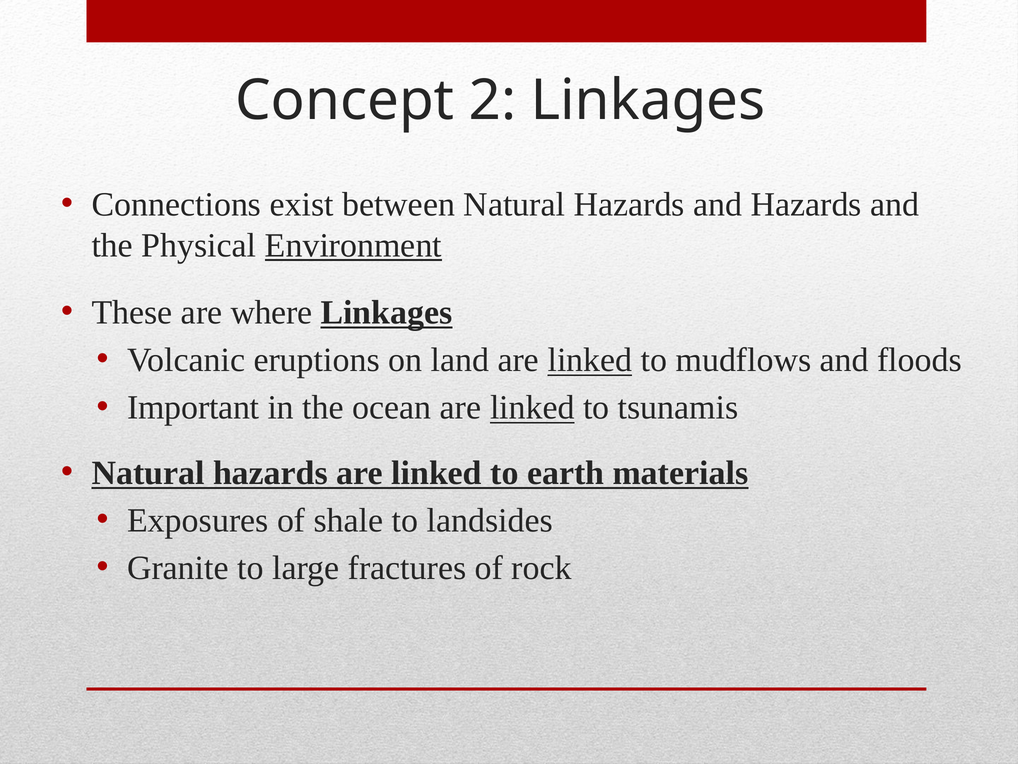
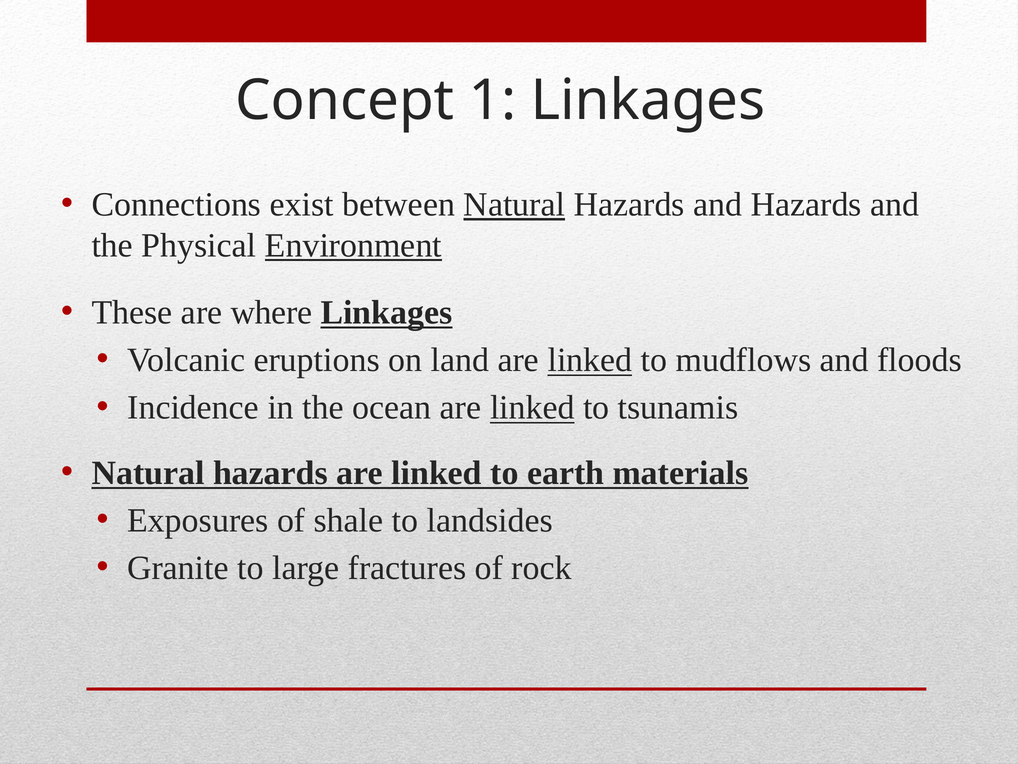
2: 2 -> 1
Natural at (514, 205) underline: none -> present
Important: Important -> Incidence
